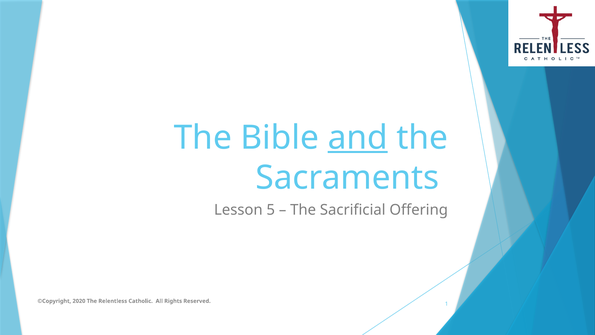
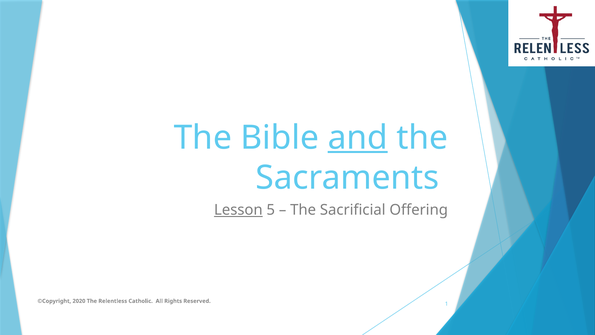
Lesson underline: none -> present
